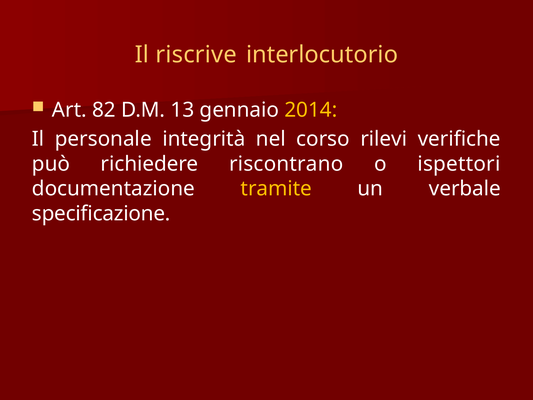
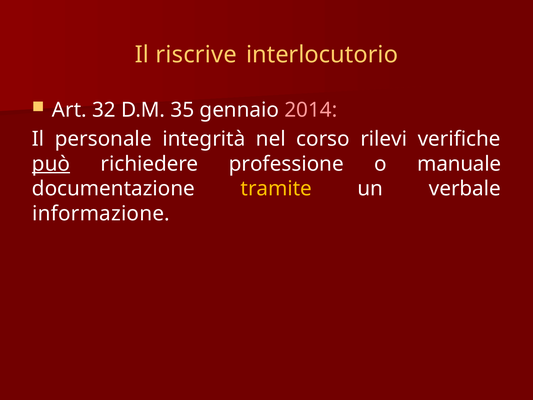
82: 82 -> 32
13: 13 -> 35
2014 colour: yellow -> pink
può underline: none -> present
riscontrano: riscontrano -> professione
ispettori: ispettori -> manuale
specificazione: specificazione -> informazione
